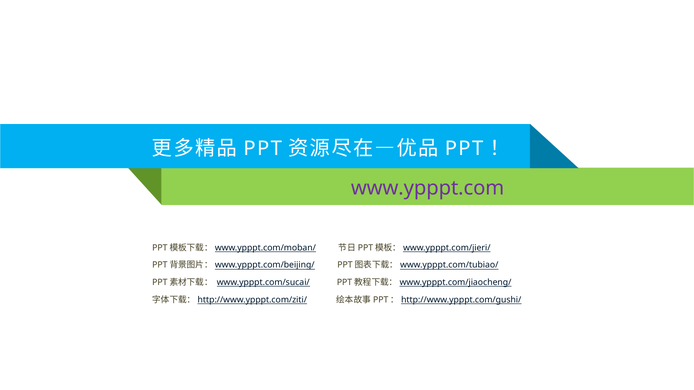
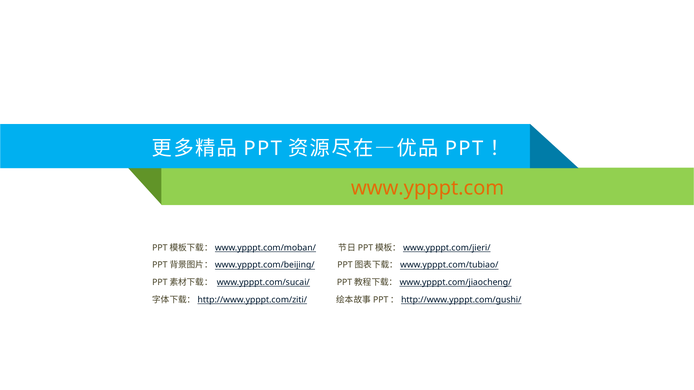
www.ypppt.com colour: purple -> orange
